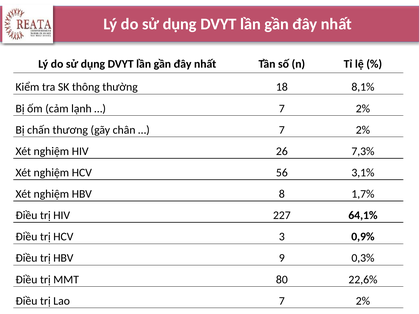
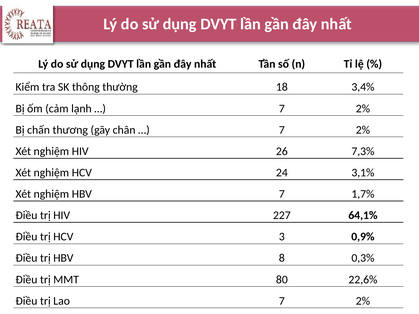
8,1%: 8,1% -> 3,4%
56: 56 -> 24
HBV 8: 8 -> 7
9: 9 -> 8
